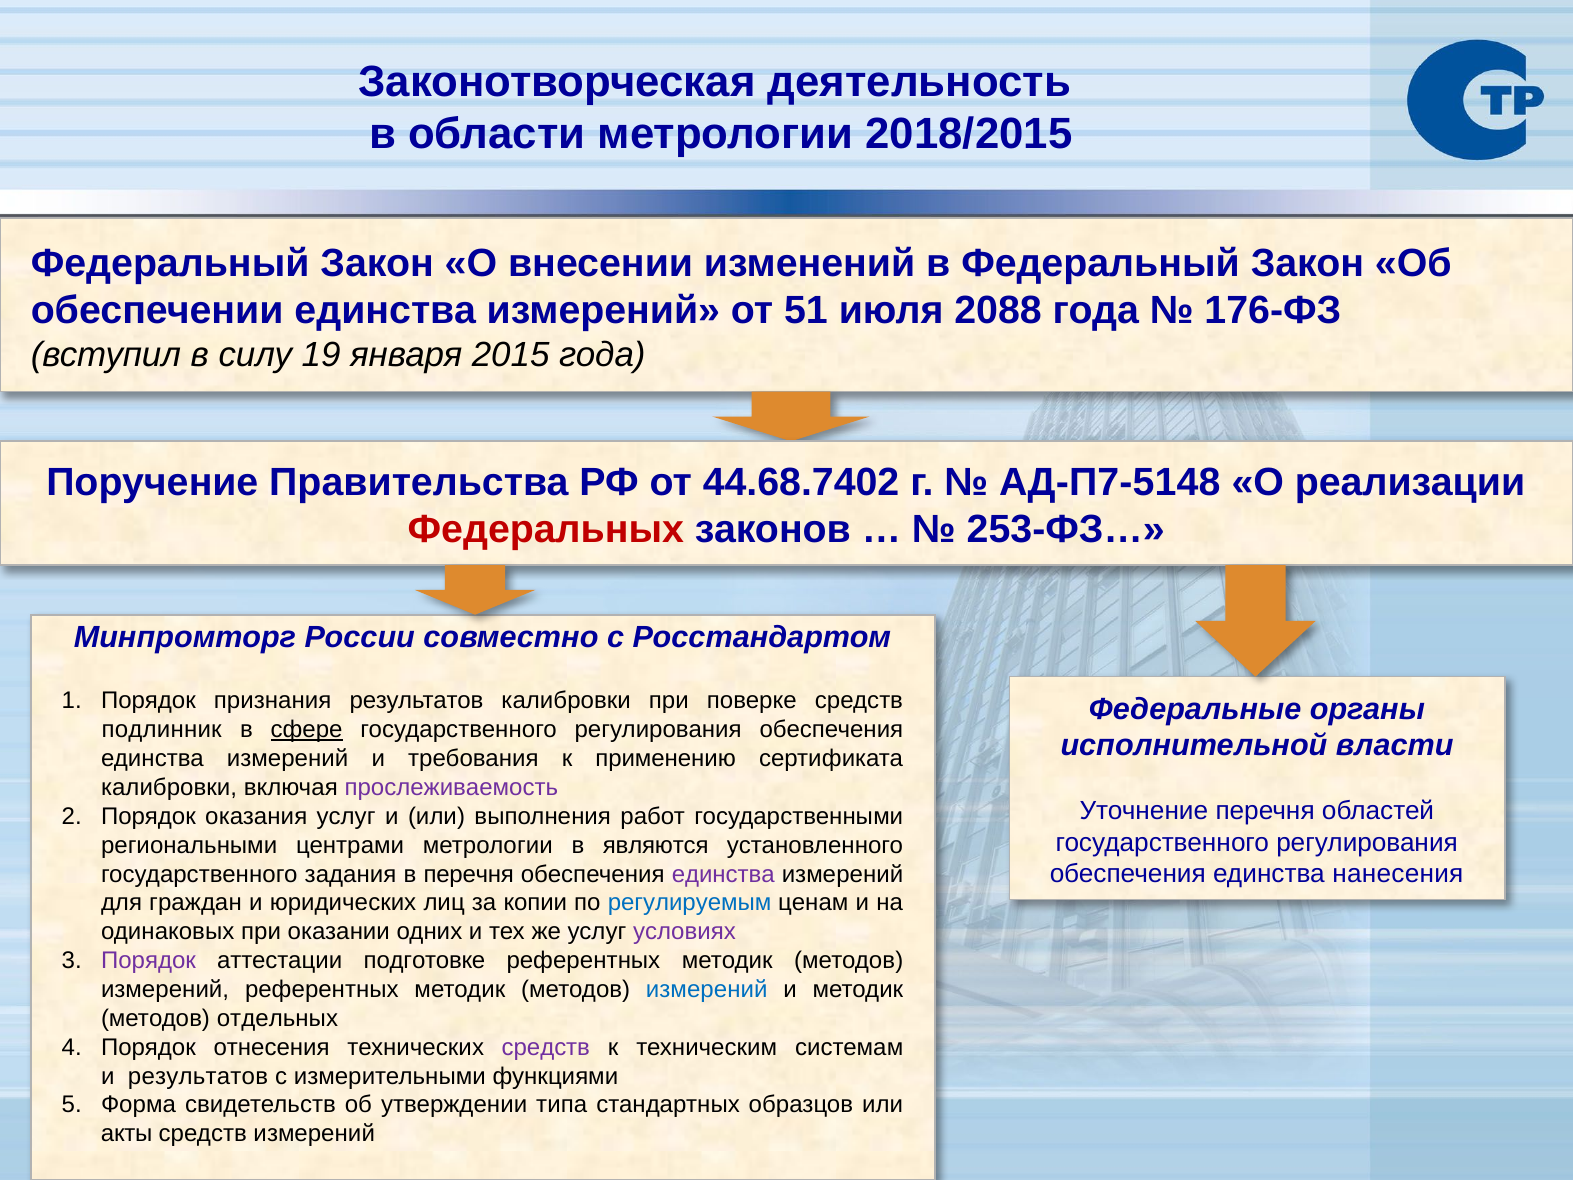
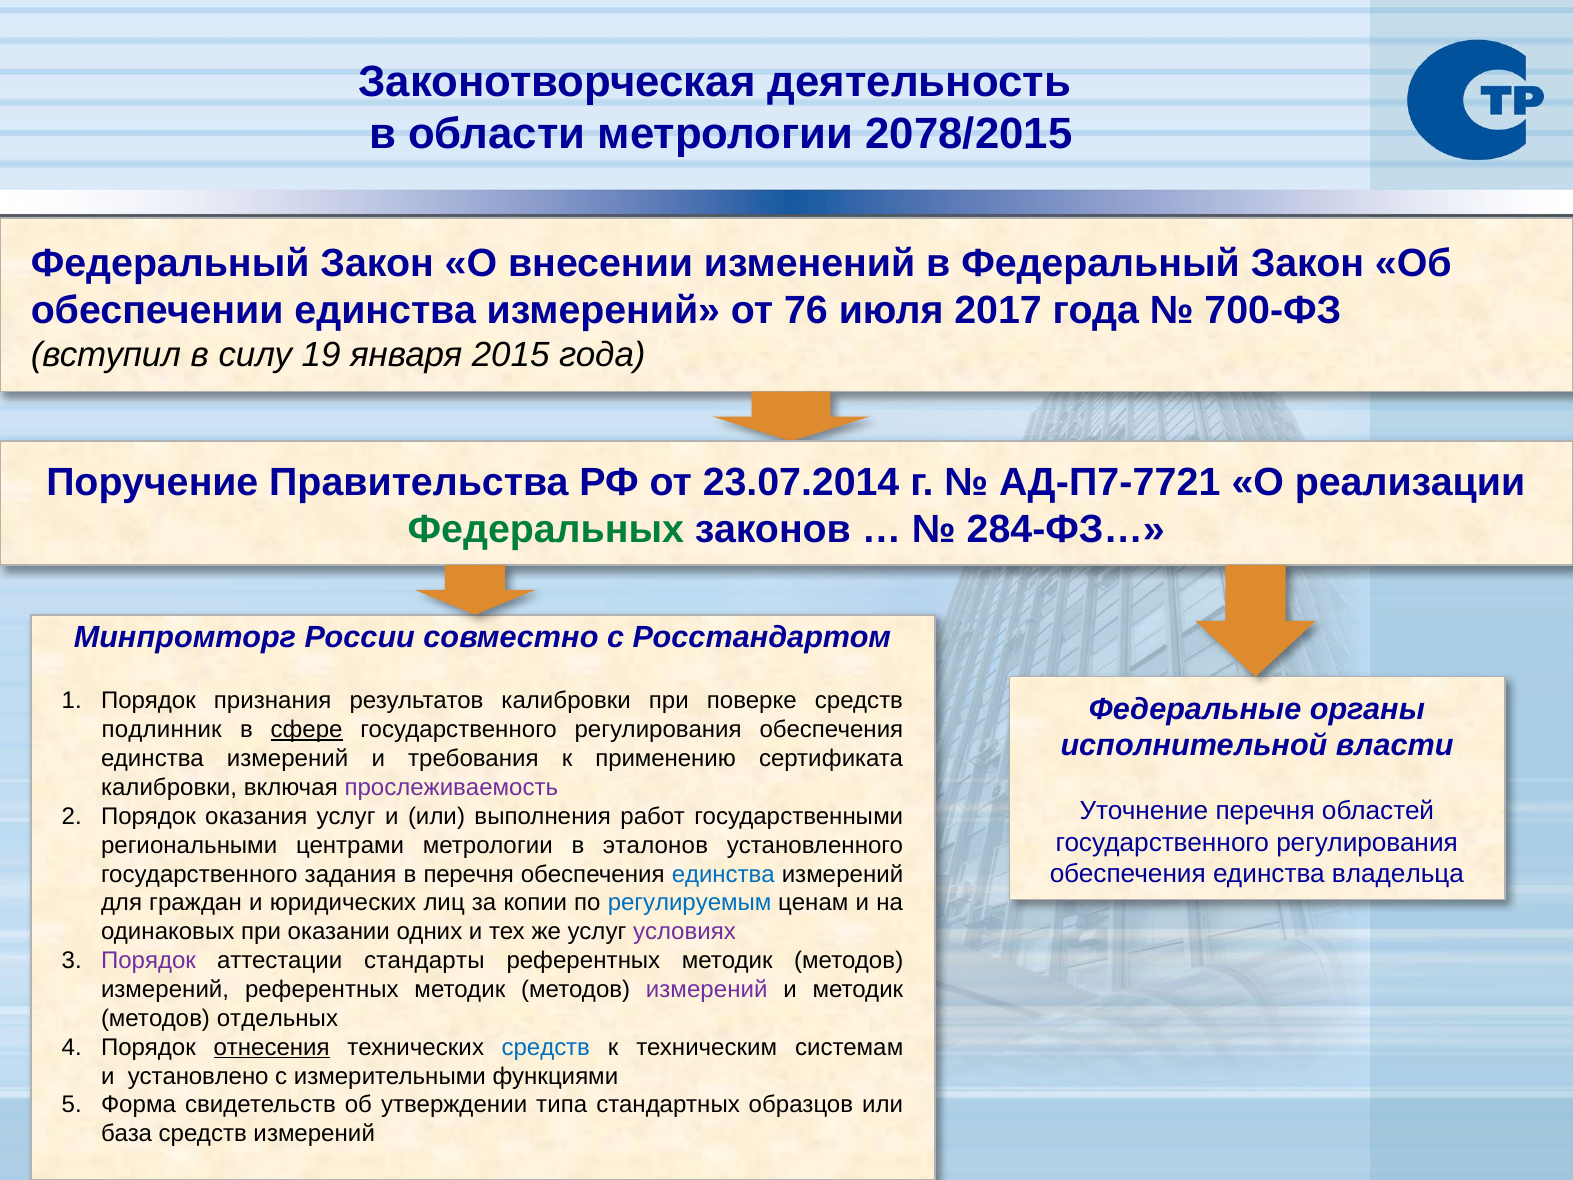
2018/2015: 2018/2015 -> 2078/2015
51: 51 -> 76
2088: 2088 -> 2017
176-ФЗ: 176-ФЗ -> 700-ФЗ
44.68.7402: 44.68.7402 -> 23.07.2014
АД-П7-5148: АД-П7-5148 -> АД-П7-7721
Федеральных colour: red -> green
253-ФЗ…: 253-ФЗ… -> 284-ФЗ…
являются: являются -> эталонов
нанесения: нанесения -> владельца
единства at (723, 874) colour: purple -> blue
подготовке: подготовке -> стандарты
измерений at (707, 989) colour: blue -> purple
отнесения underline: none -> present
средств at (546, 1047) colour: purple -> blue
и результатов: результатов -> установлено
акты: акты -> база
